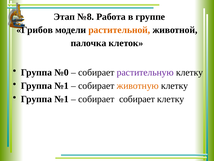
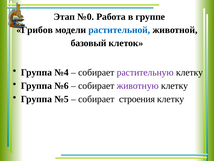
№8: №8 -> №0
растительной colour: orange -> blue
палочка: палочка -> базовый
№0: №0 -> №4
№1 at (62, 86): №1 -> №6
животную colour: orange -> purple
№1 at (62, 99): №1 -> №5
собирает собирает: собирает -> строения
